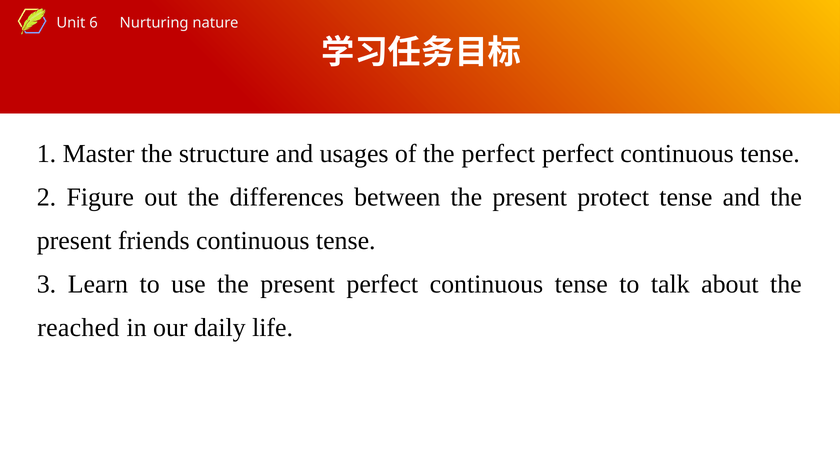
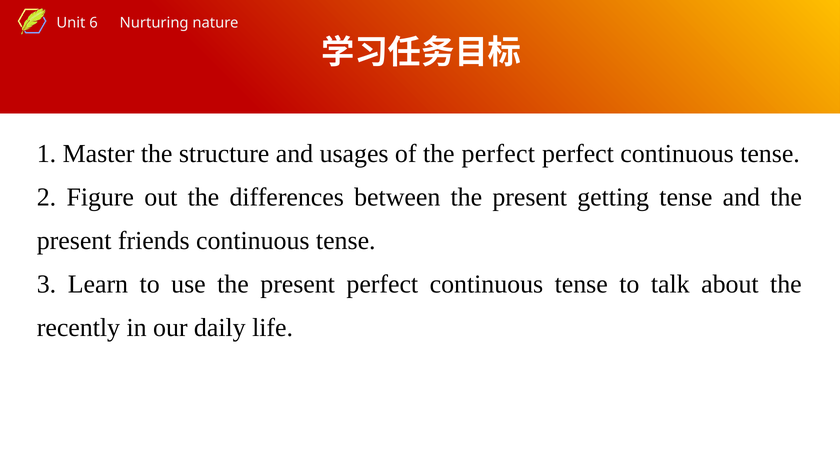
protect: protect -> getting
reached: reached -> recently
